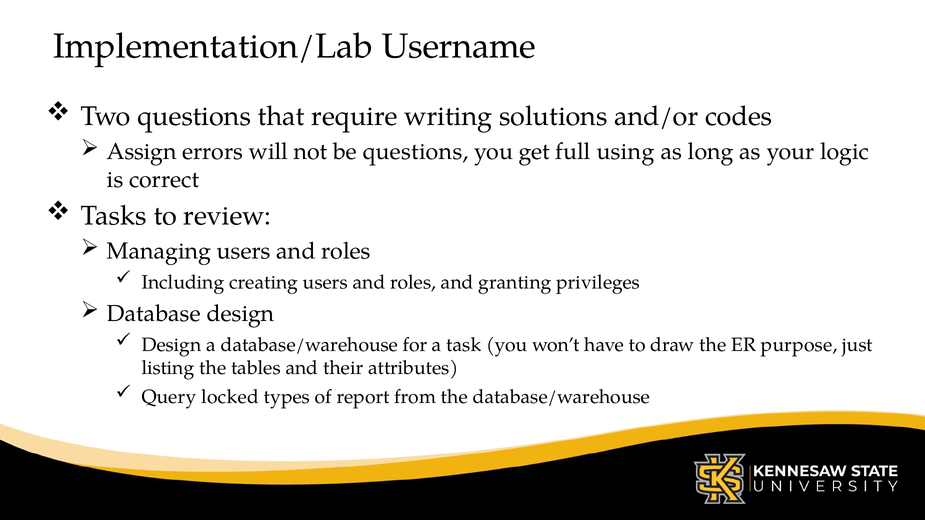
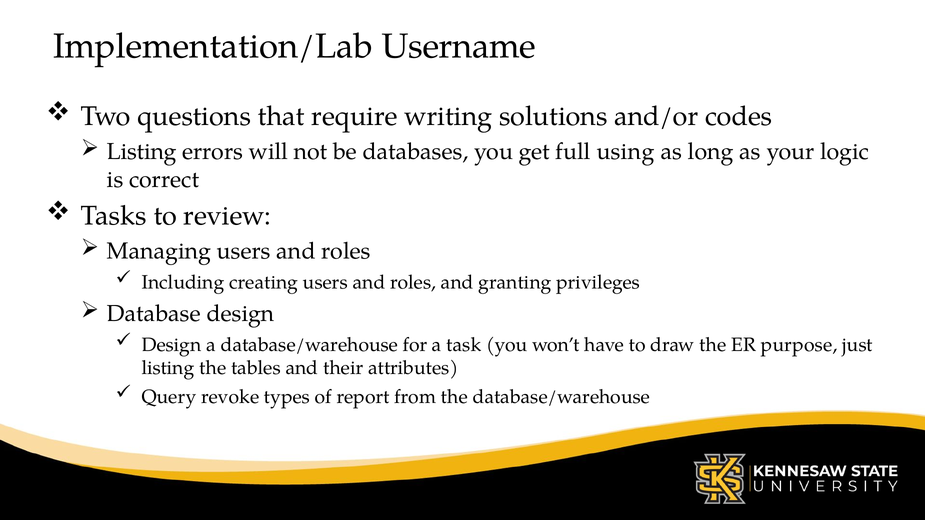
Assign at (142, 152): Assign -> Listing
be questions: questions -> databases
locked: locked -> revoke
